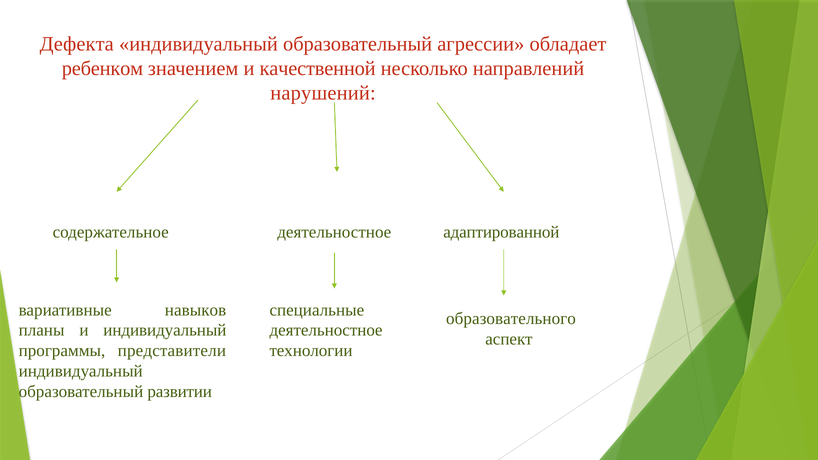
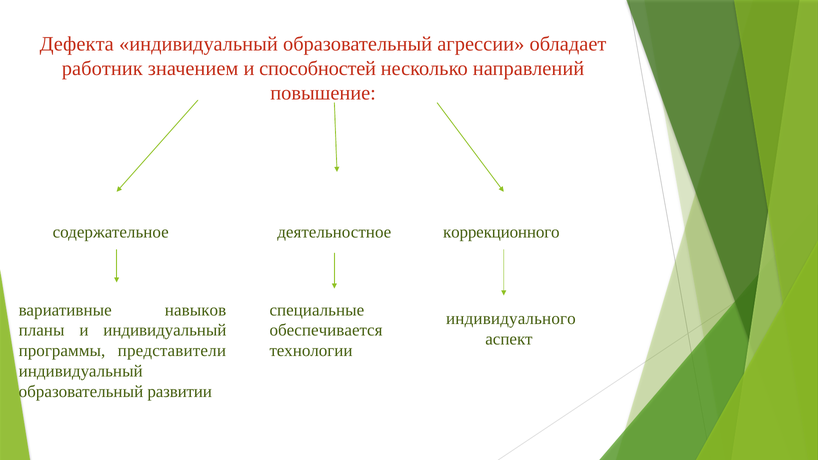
ребенком: ребенком -> работник
качественной: качественной -> способностей
нарушений: нарушений -> повышение
адаптированной: адаптированной -> коррекционного
образовательного: образовательного -> индивидуального
деятельностное at (326, 330): деятельностное -> обеспечивается
